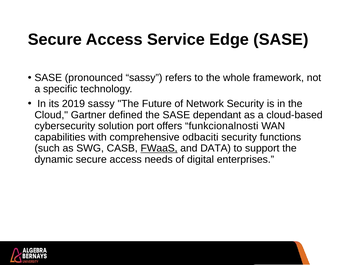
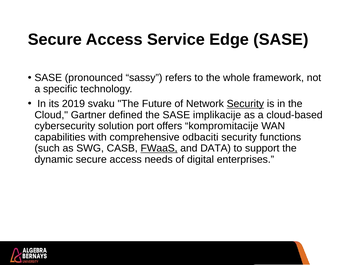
2019 sassy: sassy -> svaku
Security at (245, 104) underline: none -> present
dependant: dependant -> implikacije
funkcionalnosti: funkcionalnosti -> kompromitacije
